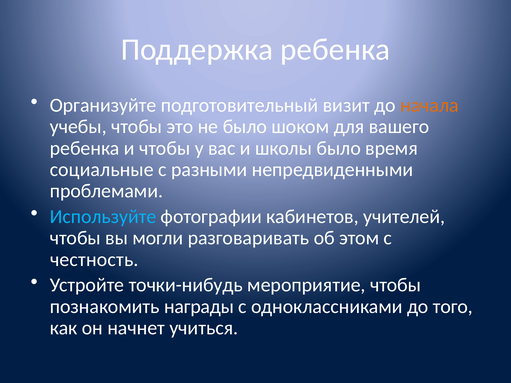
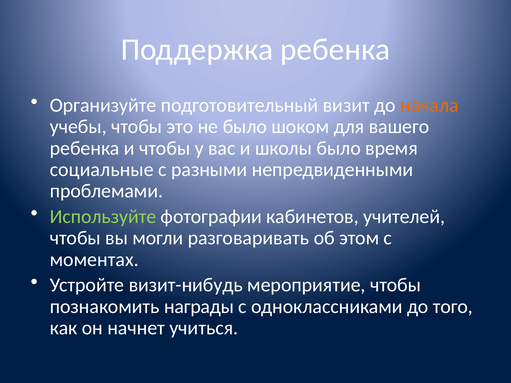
Используйте colour: light blue -> light green
честность: честность -> моментах
точки-нибудь: точки-нибудь -> визит-нибудь
